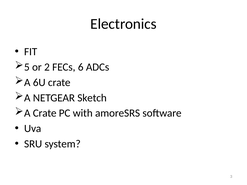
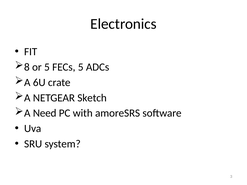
5: 5 -> 8
or 2: 2 -> 5
FECs 6: 6 -> 5
A Crate: Crate -> Need
